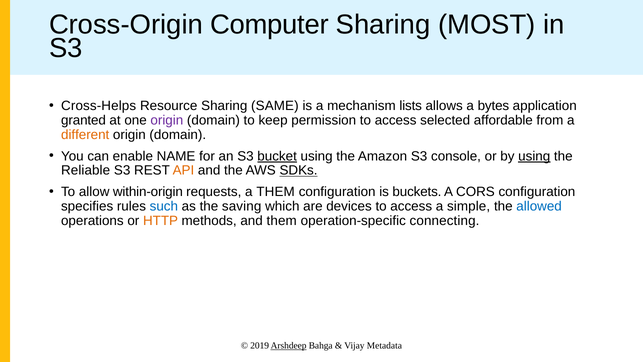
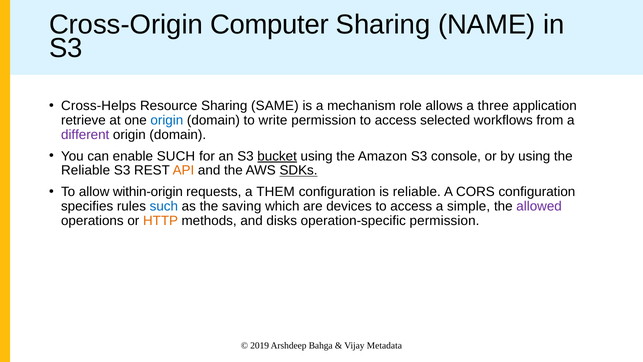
MOST: MOST -> NAME
lists: lists -> role
bytes: bytes -> three
granted: granted -> retrieve
origin at (167, 120) colour: purple -> blue
keep: keep -> write
affordable: affordable -> workflows
different colour: orange -> purple
enable NAME: NAME -> SUCH
using at (534, 156) underline: present -> none
is buckets: buckets -> reliable
allowed colour: blue -> purple
and them: them -> disks
operation-specific connecting: connecting -> permission
Arshdeep underline: present -> none
